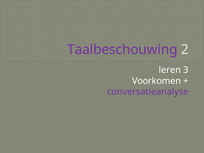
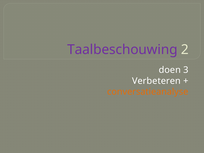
leren: leren -> doen
Voorkomen: Voorkomen -> Verbeteren
conversatieanalyse colour: purple -> orange
